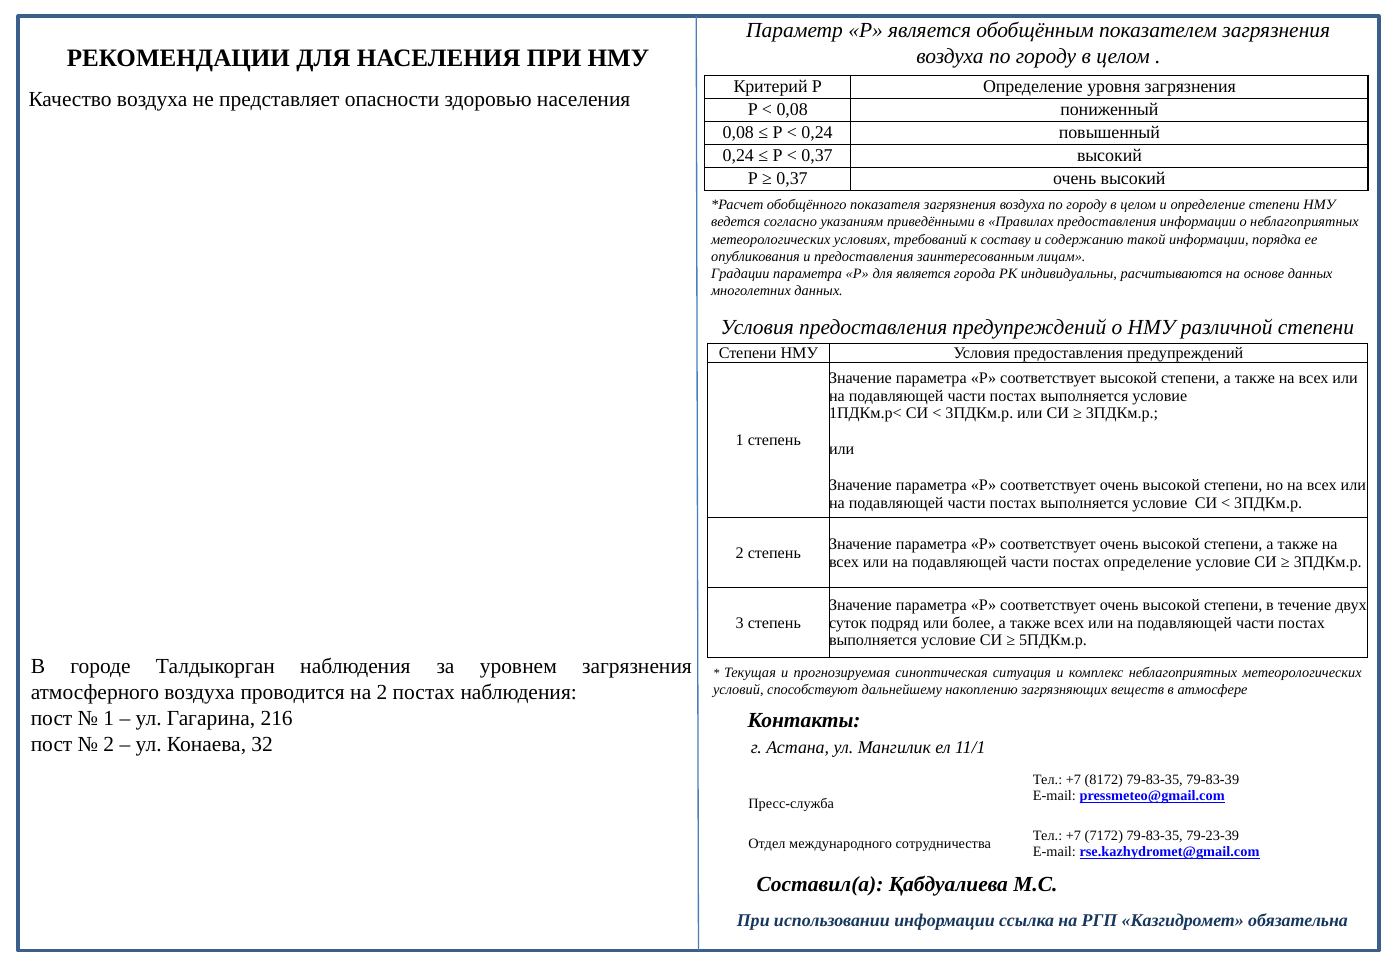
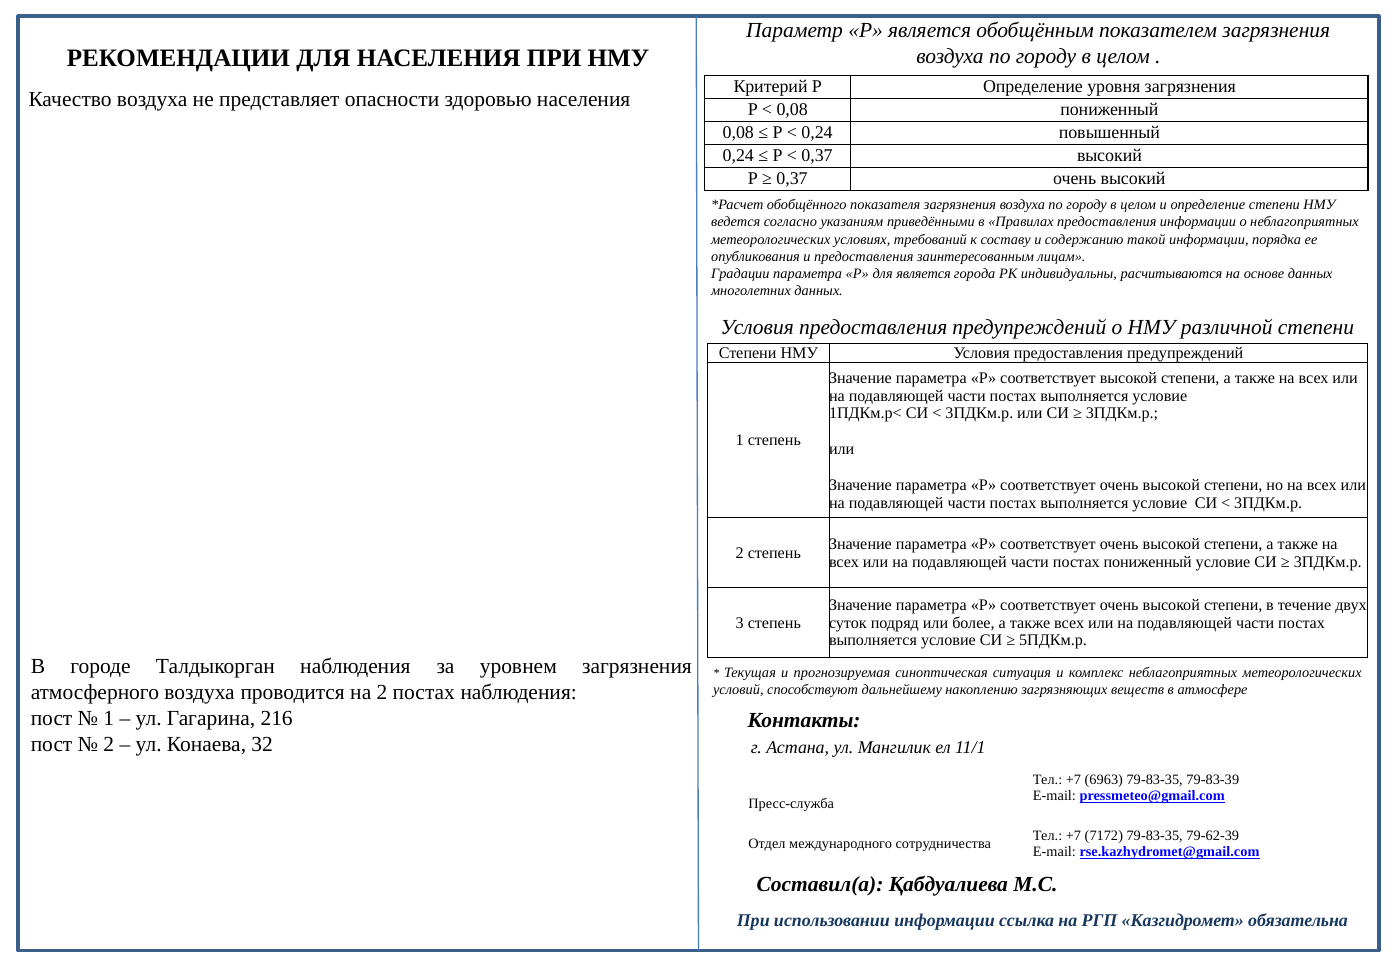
постах определение: определение -> пониженный
8172: 8172 -> 6963
79-23-39: 79-23-39 -> 79-62-39
